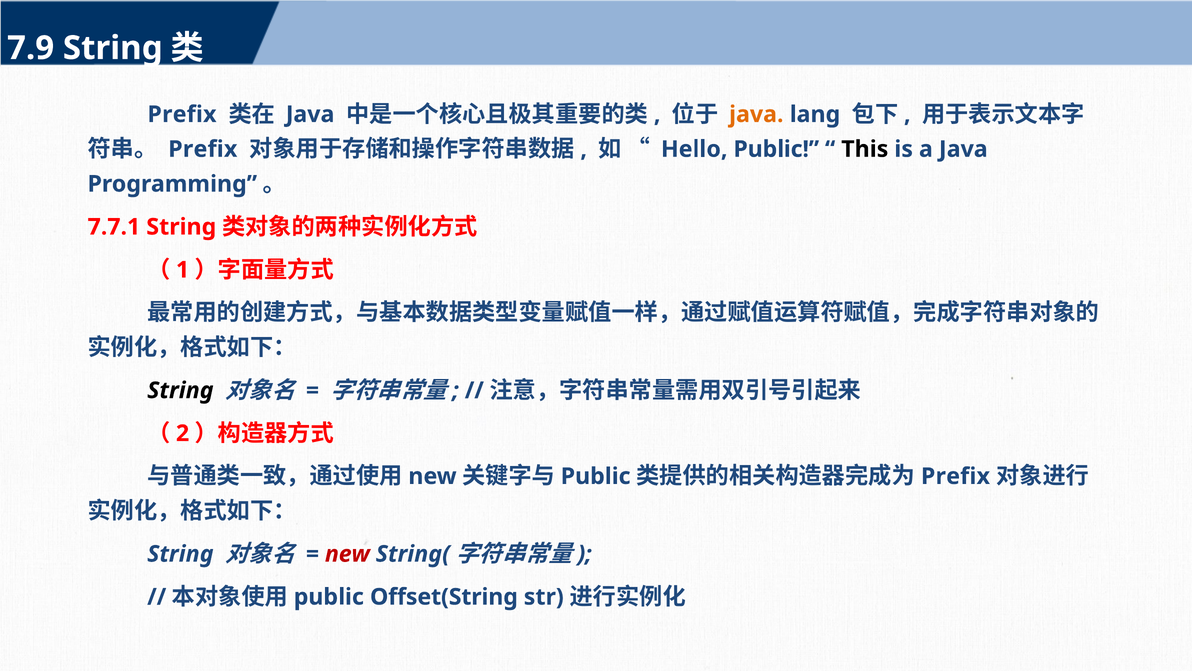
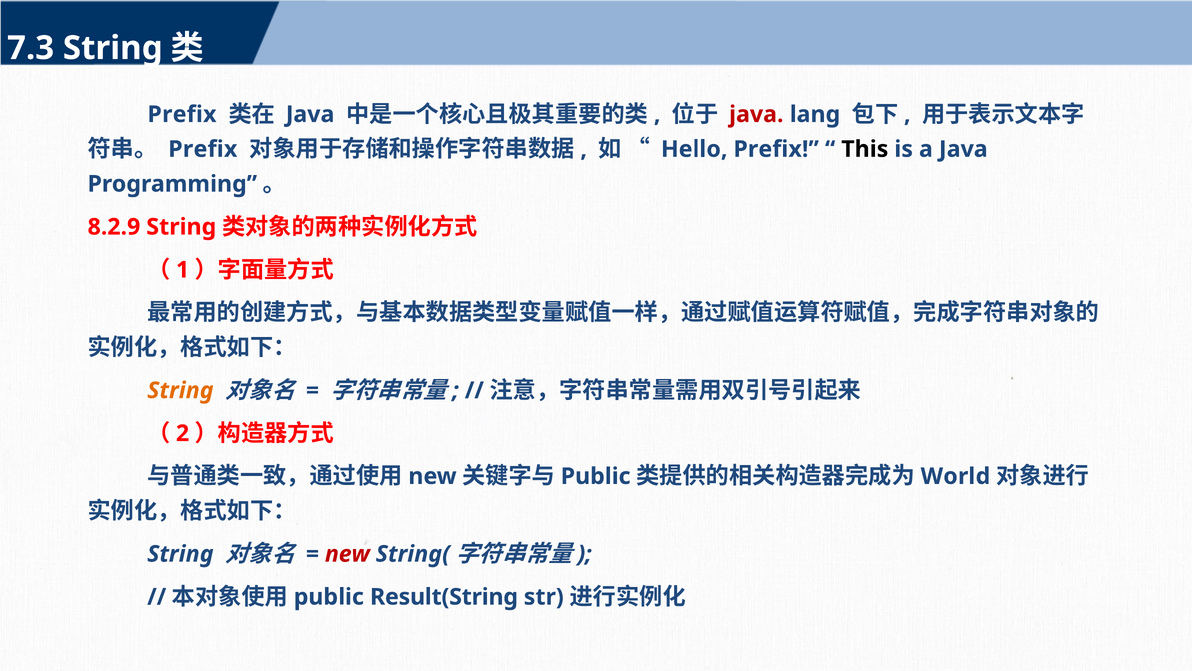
7.9: 7.9 -> 7.3
java at (756, 114) colour: orange -> red
Hello Public: Public -> Prefix
7.7.1: 7.7.1 -> 8.2.9
String at (180, 390) colour: black -> orange
Prefix at (955, 476): Prefix -> World
Offset(String: Offset(String -> Result(String
